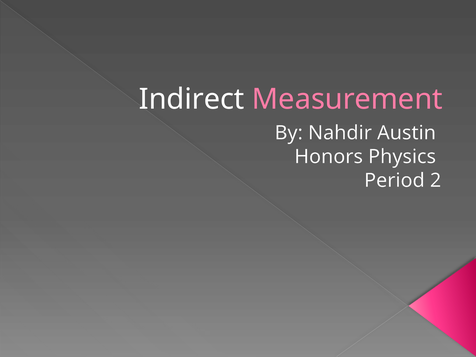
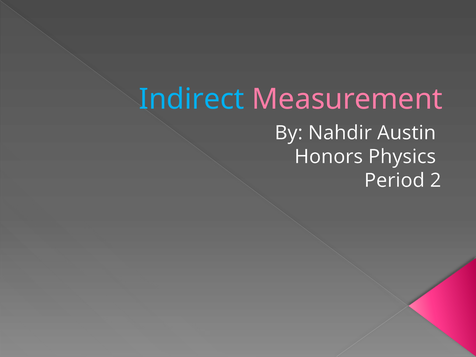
Indirect colour: white -> light blue
